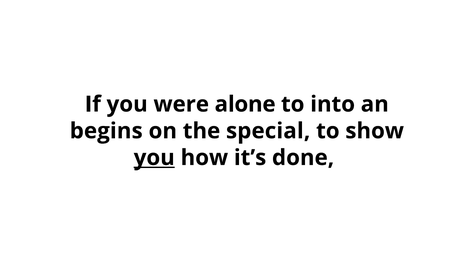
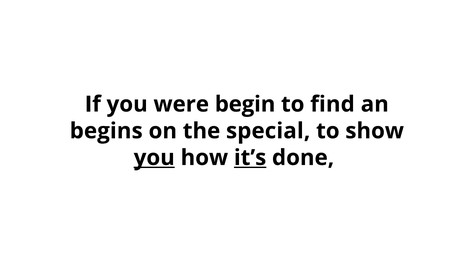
alone: alone -> begin
into: into -> find
it’s underline: none -> present
